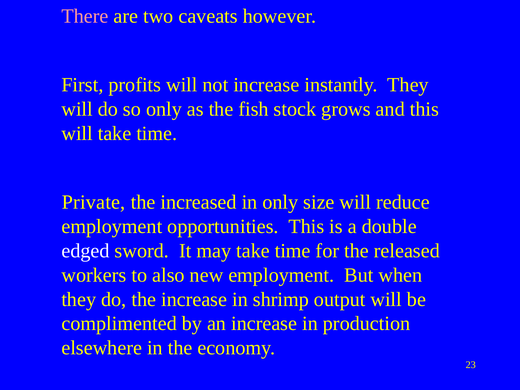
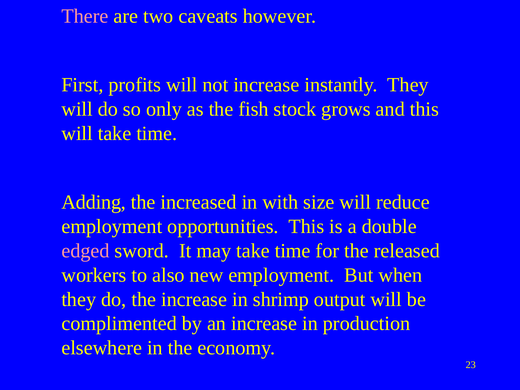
Private: Private -> Adding
in only: only -> with
edged colour: white -> pink
